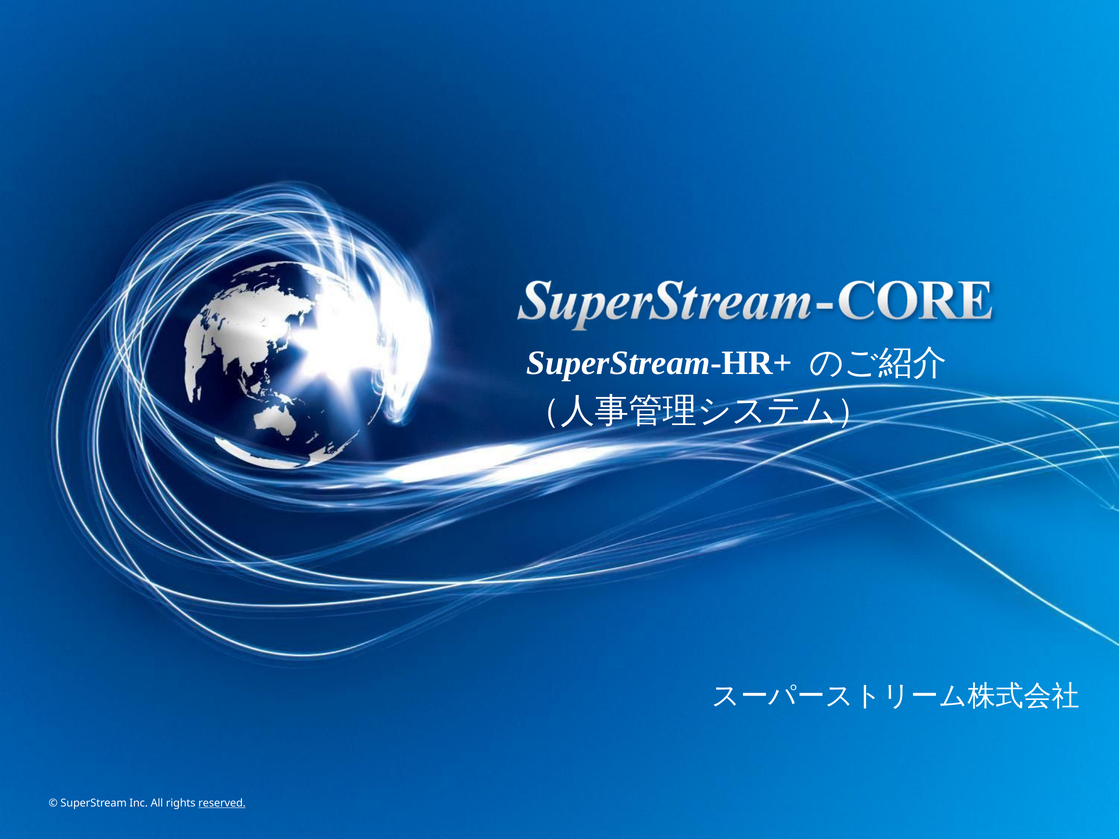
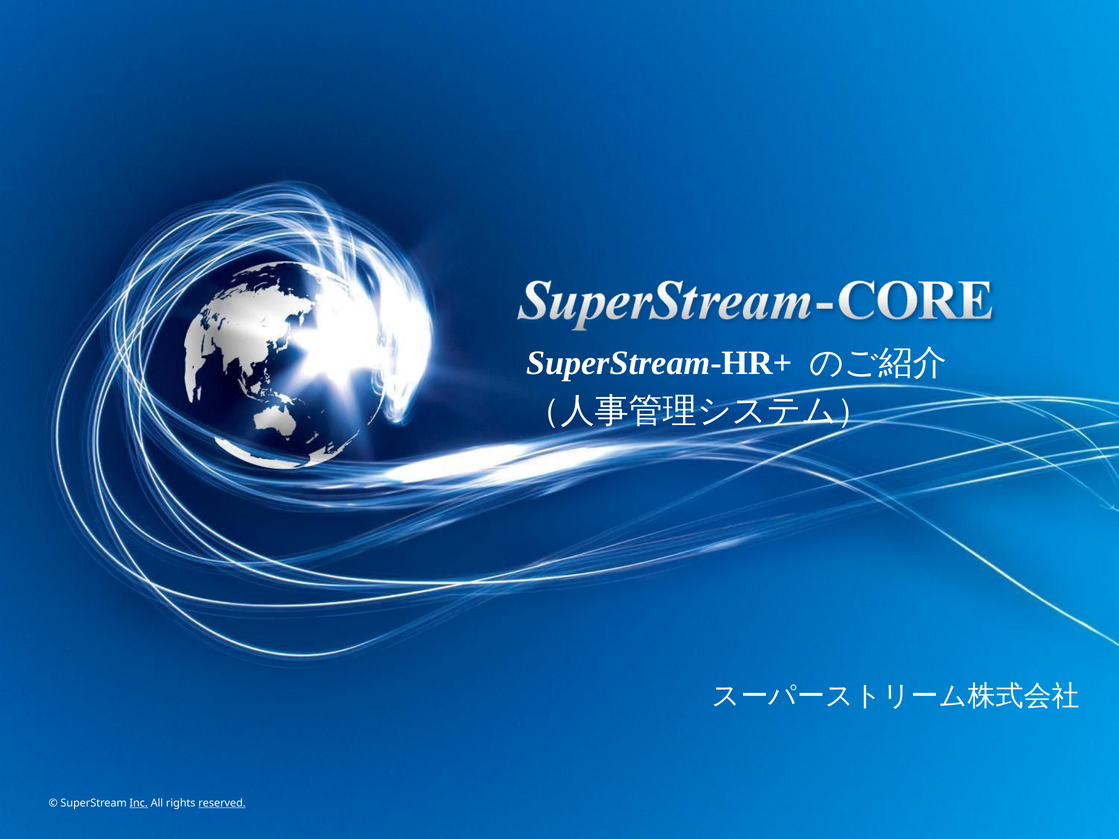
Inc underline: none -> present
